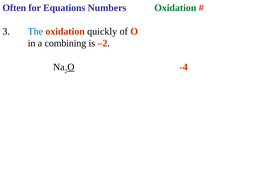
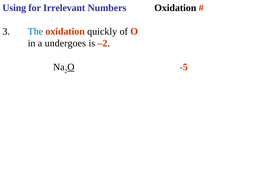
Often: Often -> Using
Equations: Equations -> Irrelevant
Oxidation at (175, 8) colour: green -> black
combining: combining -> undergoes
-4: -4 -> -5
